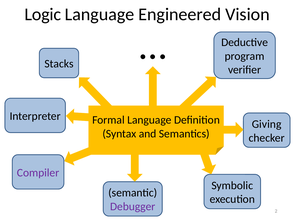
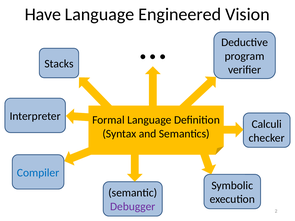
Logic: Logic -> Have
Giving: Giving -> Calculi
Compiler colour: purple -> blue
